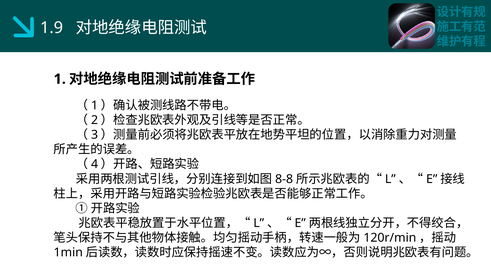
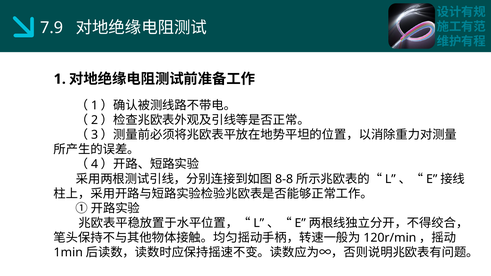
1.9: 1.9 -> 7.9
